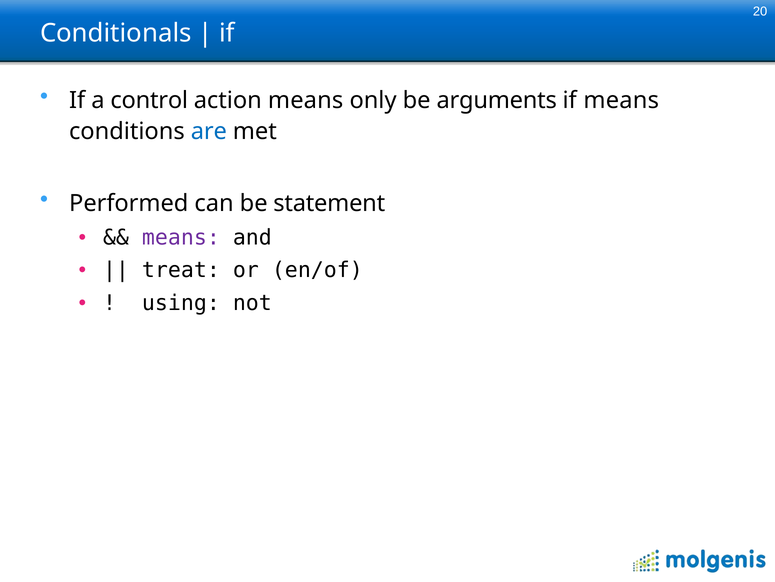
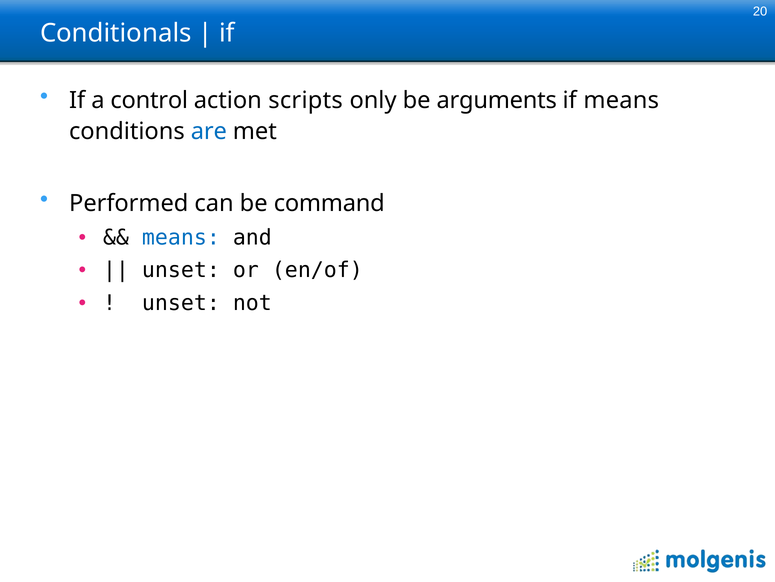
action means: means -> scripts
statement: statement -> command
means at (181, 237) colour: purple -> blue
treat at (181, 270): treat -> unset
using at (181, 303): using -> unset
